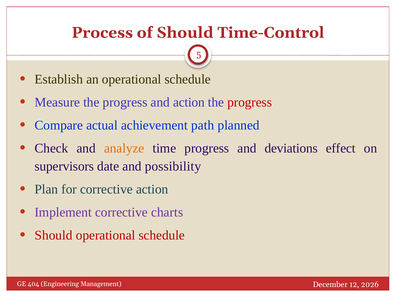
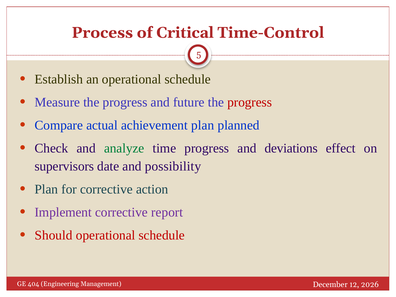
of Should: Should -> Critical
and action: action -> future
achievement path: path -> plan
analyze colour: orange -> green
charts: charts -> report
